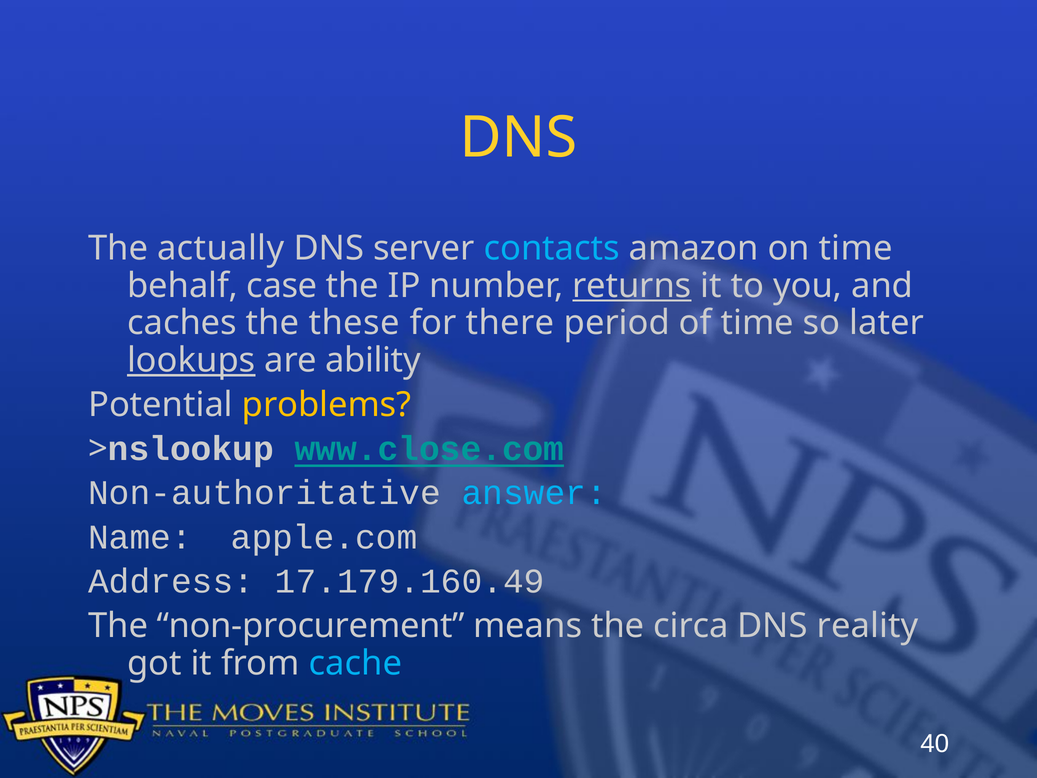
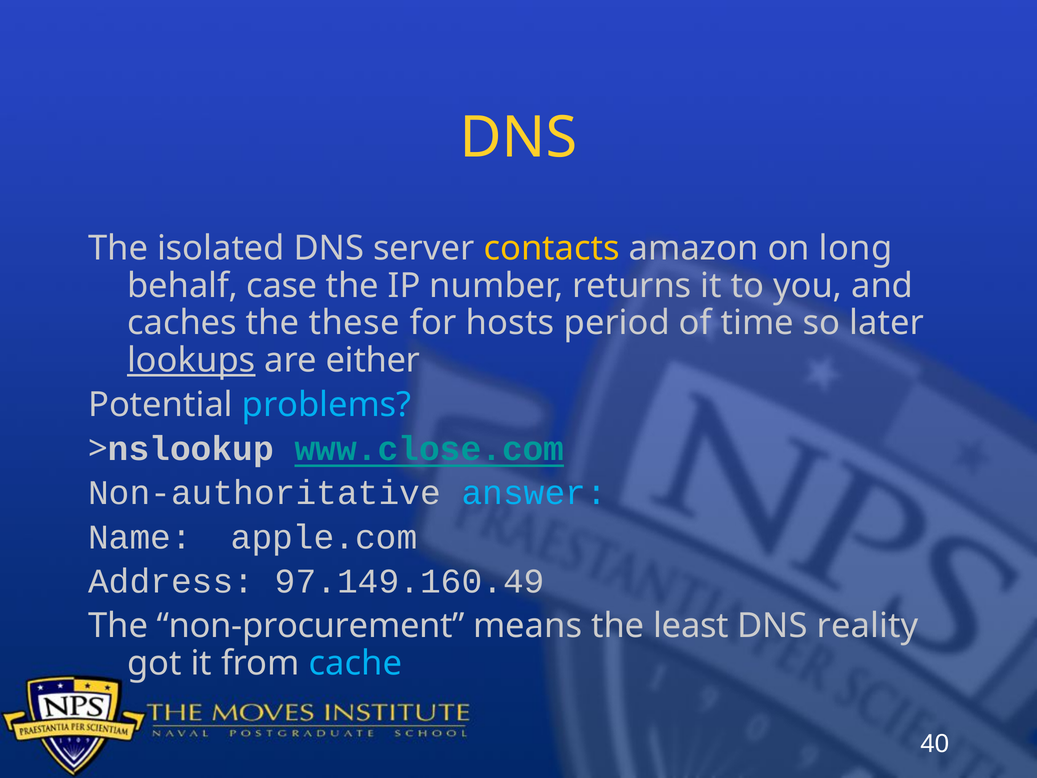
actually: actually -> isolated
contacts colour: light blue -> yellow
on time: time -> long
returns underline: present -> none
there: there -> hosts
ability: ability -> either
problems colour: yellow -> light blue
17.179.160.49: 17.179.160.49 -> 97.149.160.49
circa: circa -> least
